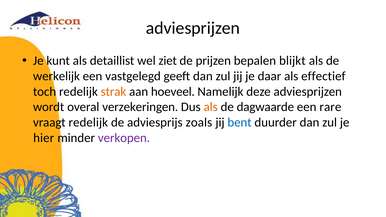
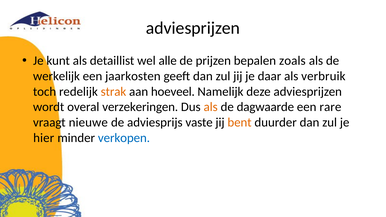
ziet: ziet -> alle
blijkt: blijkt -> zoals
vastgelegd: vastgelegd -> jaarkosten
effectief: effectief -> verbruik
vraagt redelijk: redelijk -> nieuwe
zoals: zoals -> vaste
bent colour: blue -> orange
verkopen colour: purple -> blue
